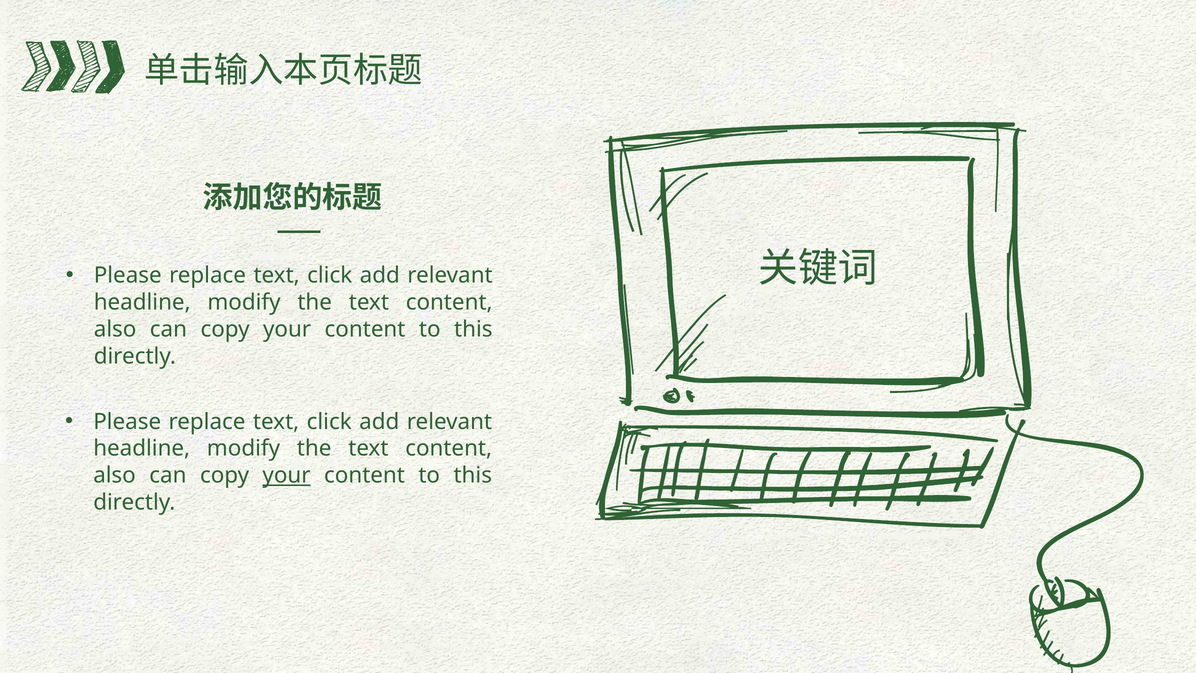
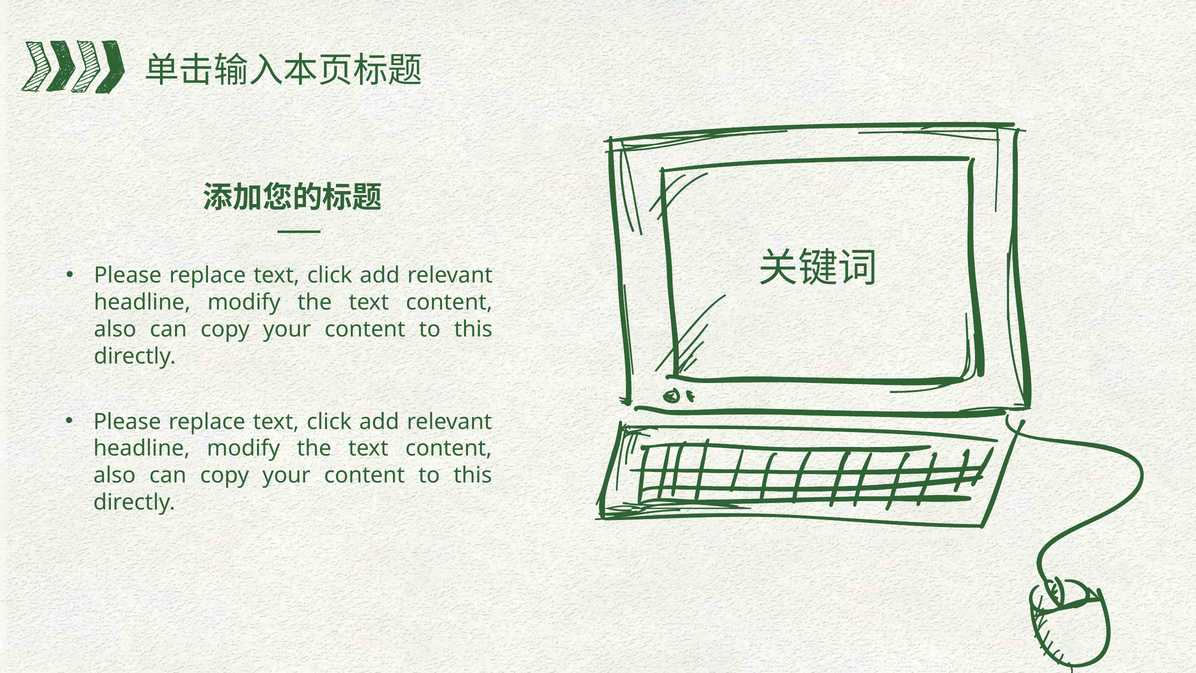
your at (287, 475) underline: present -> none
